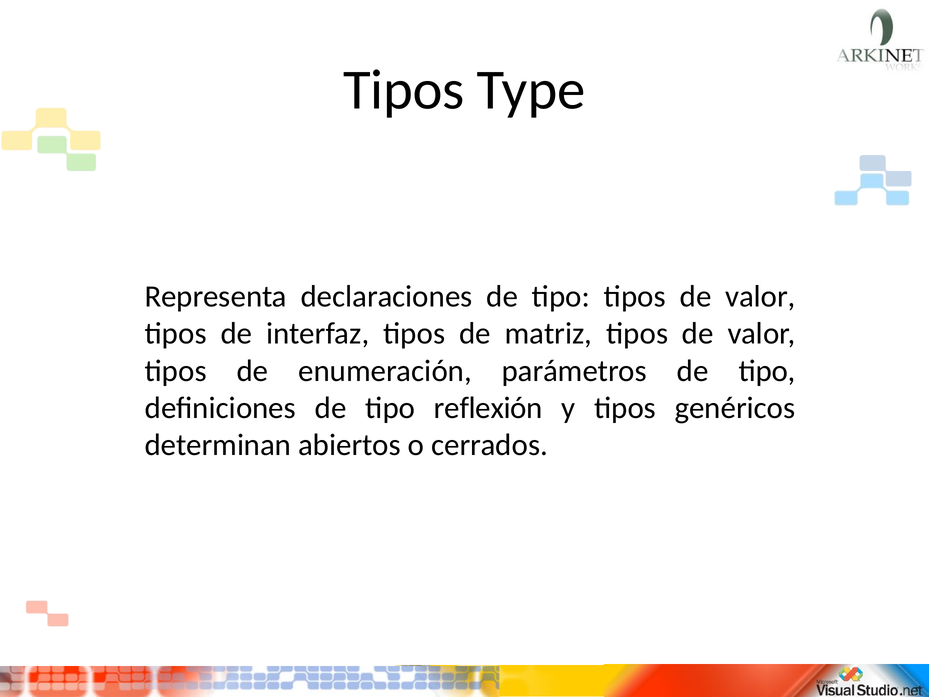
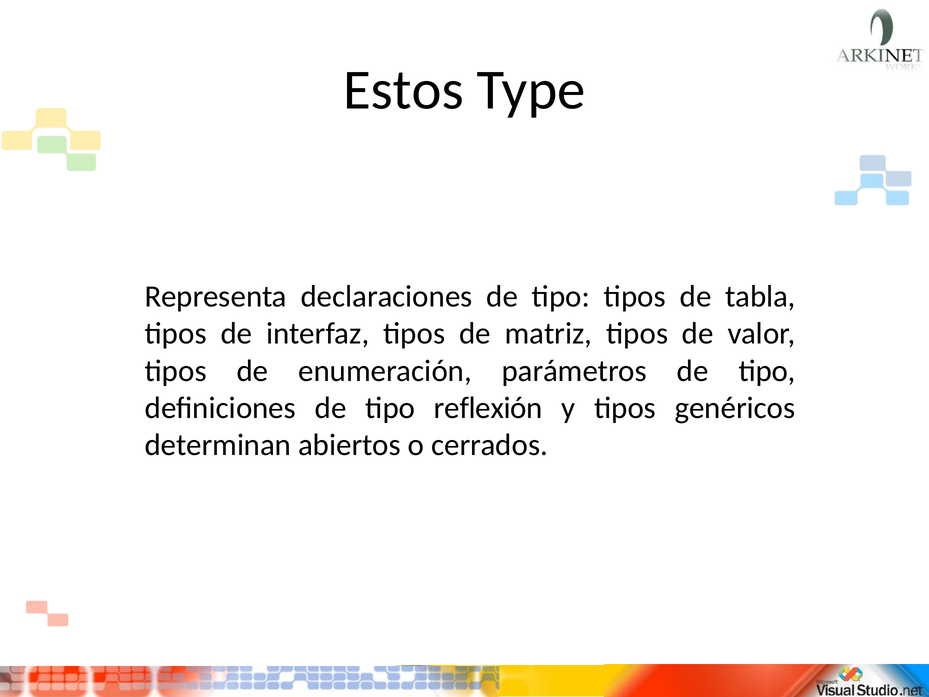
Tipos at (404, 90): Tipos -> Estos
tipo tipos de valor: valor -> tabla
